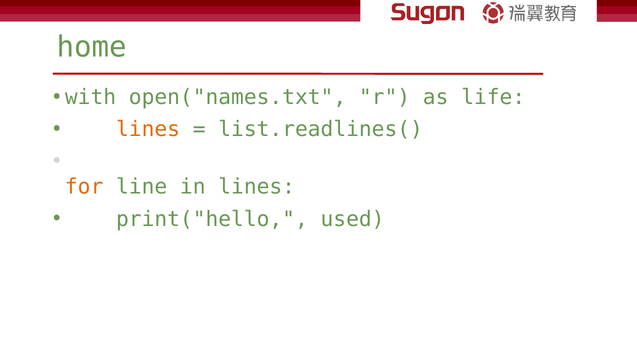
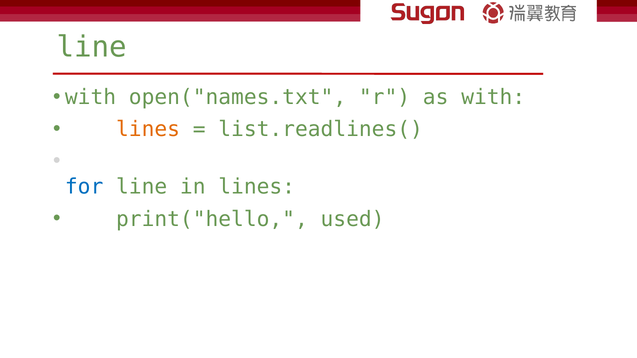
home at (92, 47): home -> line
as life: life -> with
for colour: orange -> blue
